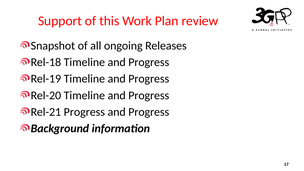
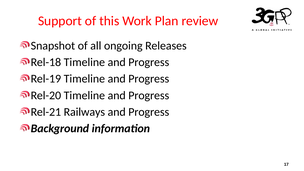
Rel-21 Progress: Progress -> Railways
